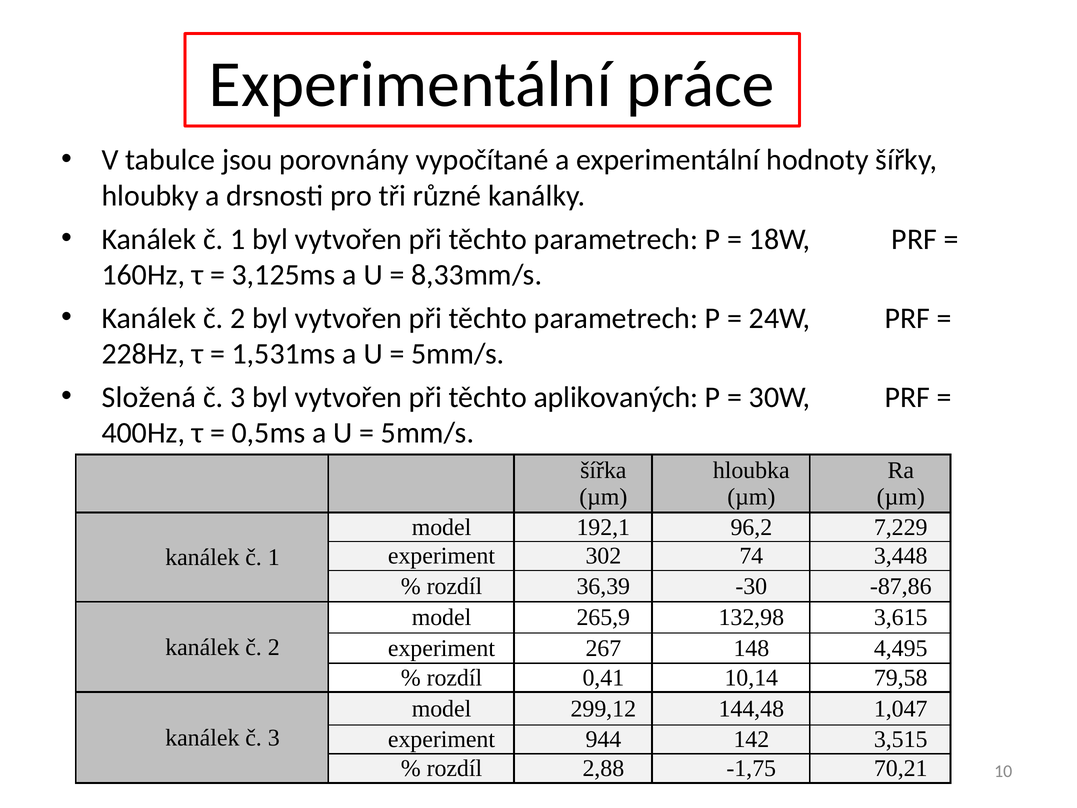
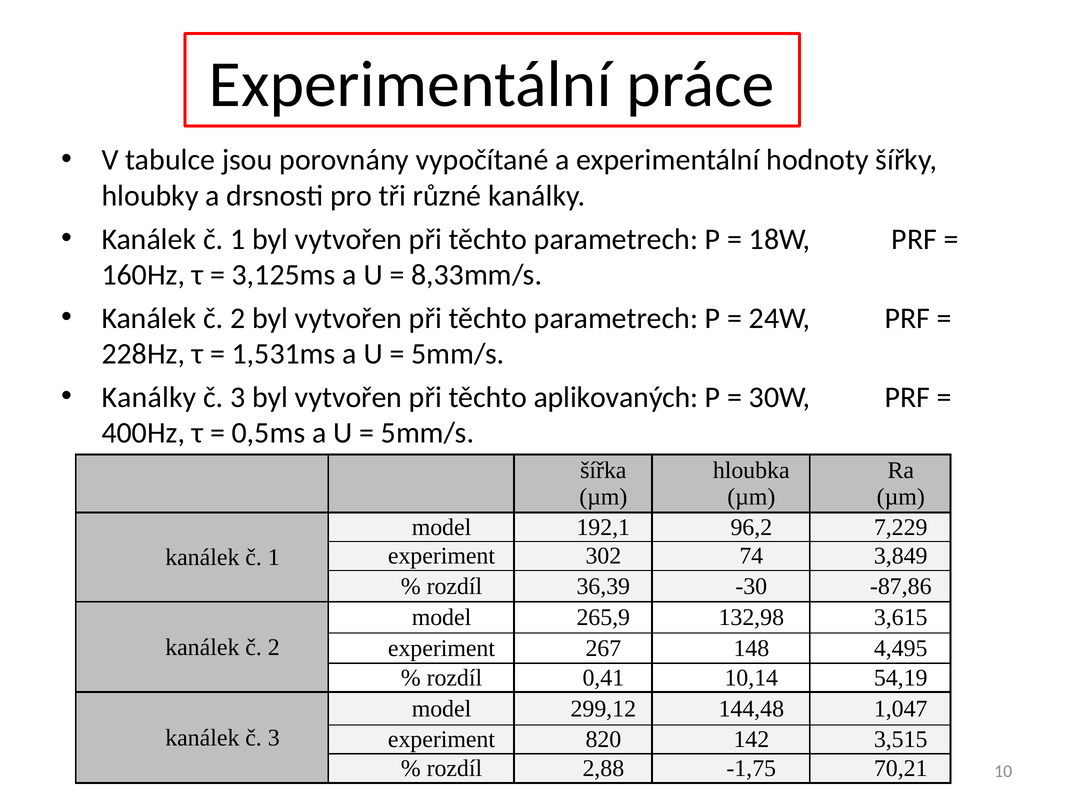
Složená at (149, 397): Složená -> Kanálky
3,448: 3,448 -> 3,849
79,58: 79,58 -> 54,19
944: 944 -> 820
